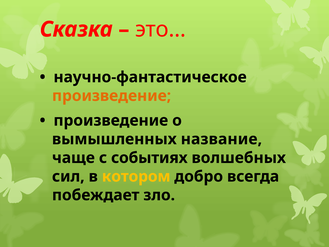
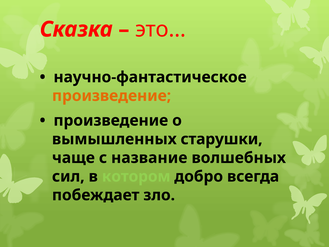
название: название -> старушки
событиях: событиях -> название
котором colour: yellow -> light green
